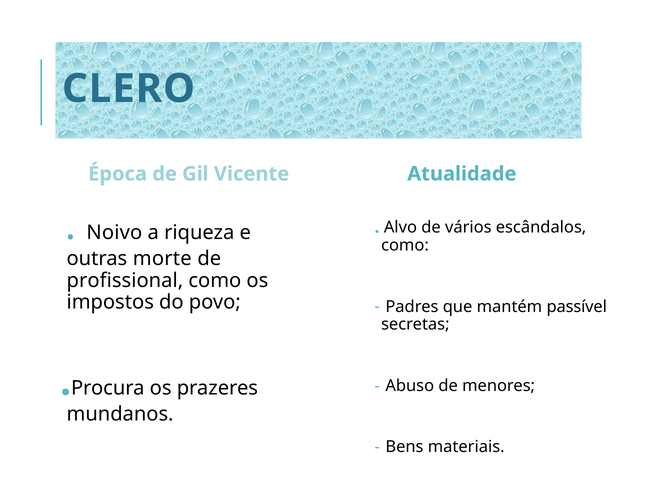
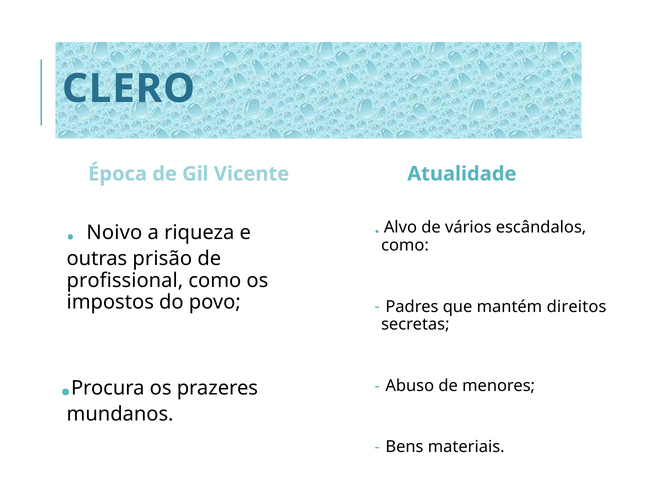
morte: morte -> prisão
passível: passível -> direitos
